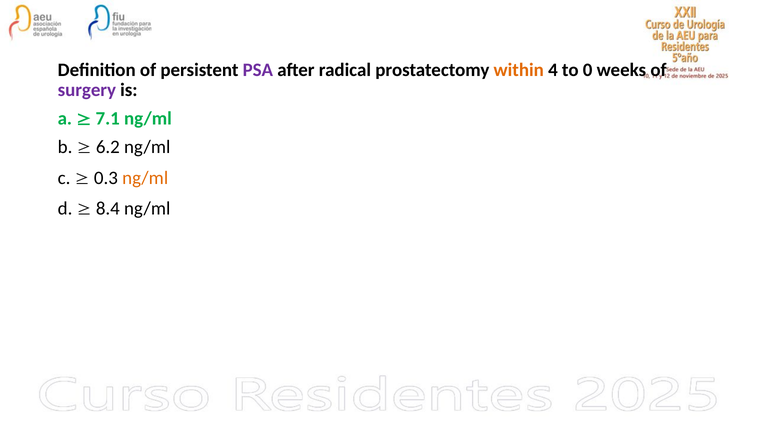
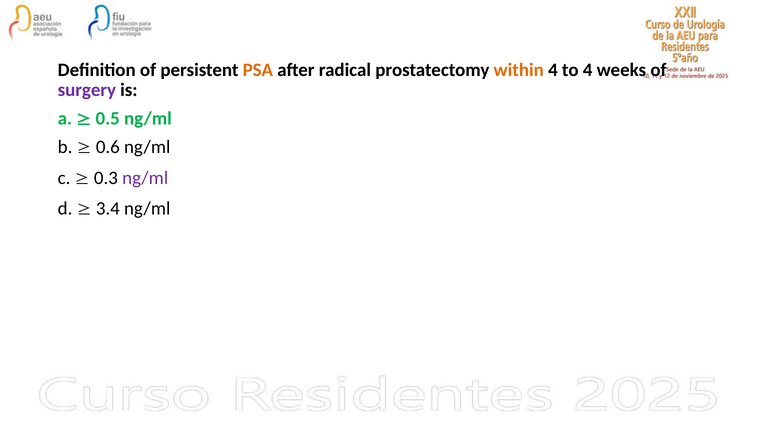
PSA colour: purple -> orange
to 0: 0 -> 4
7.1: 7.1 -> 0.5
6.2: 6.2 -> 0.6
ng/ml at (145, 178) colour: orange -> purple
8.4: 8.4 -> 3.4
